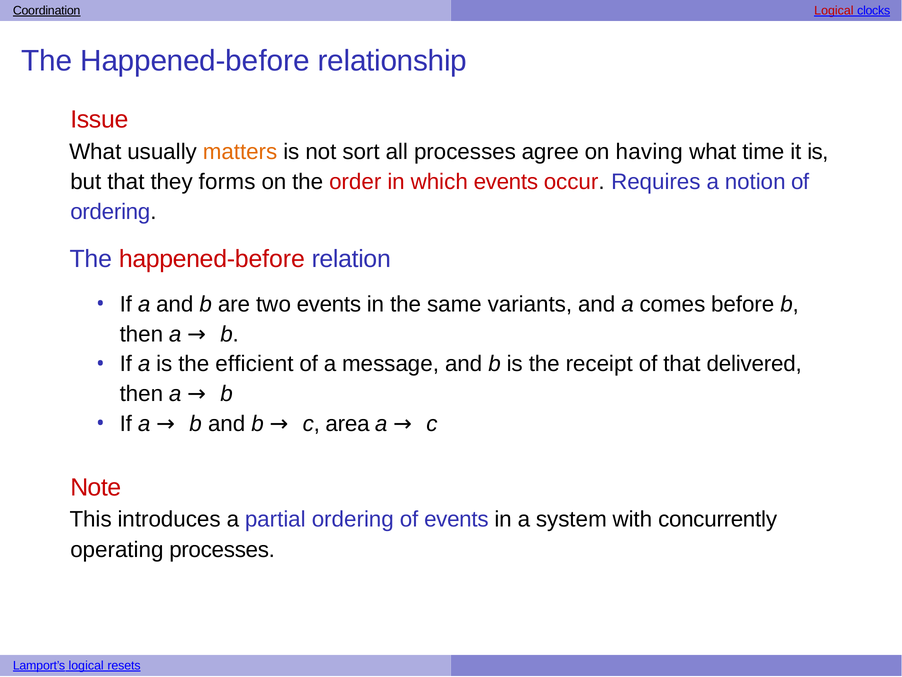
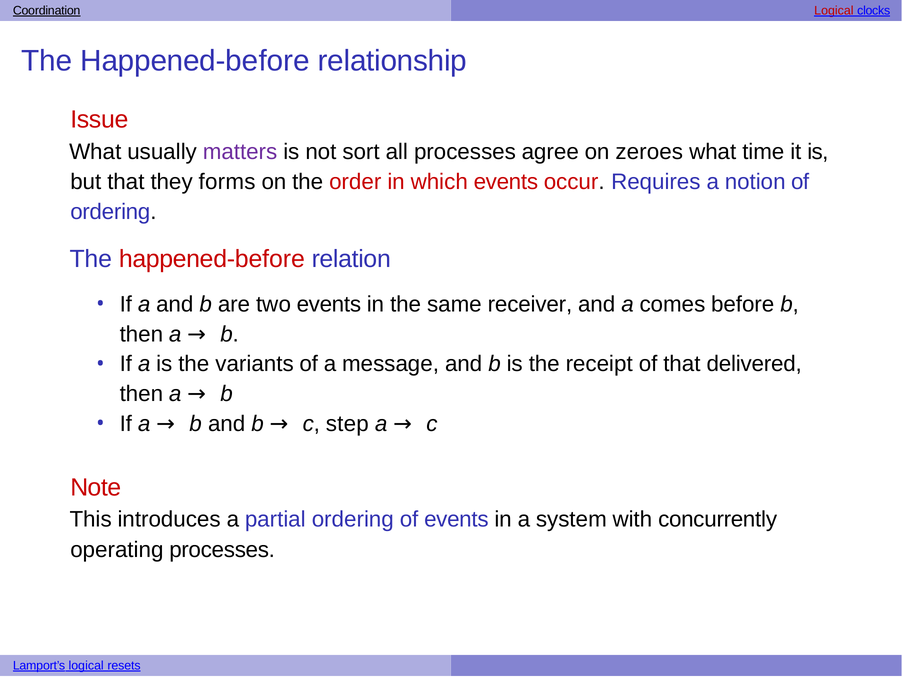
matters colour: orange -> purple
having: having -> zeroes
variants: variants -> receiver
efficient: efficient -> variants
area: area -> step
